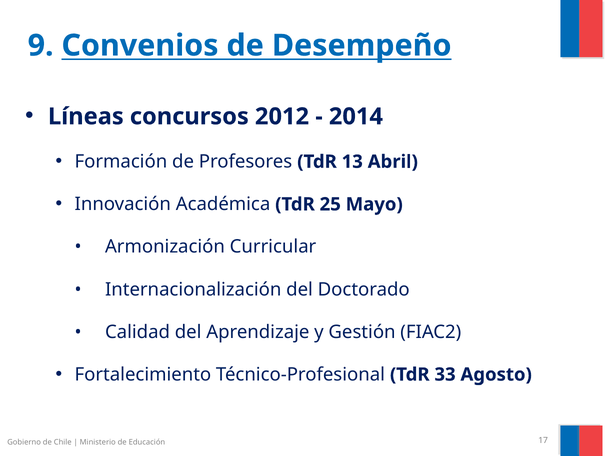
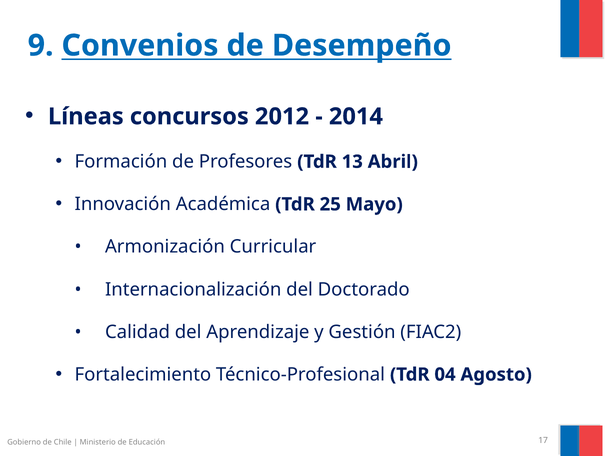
33: 33 -> 04
